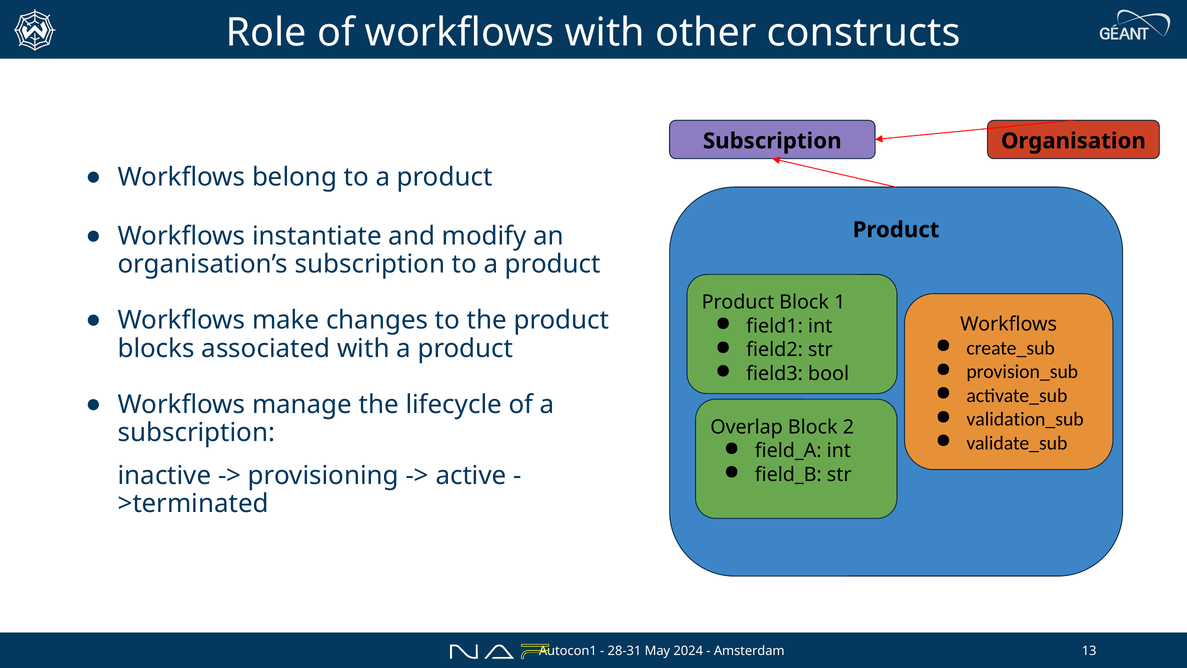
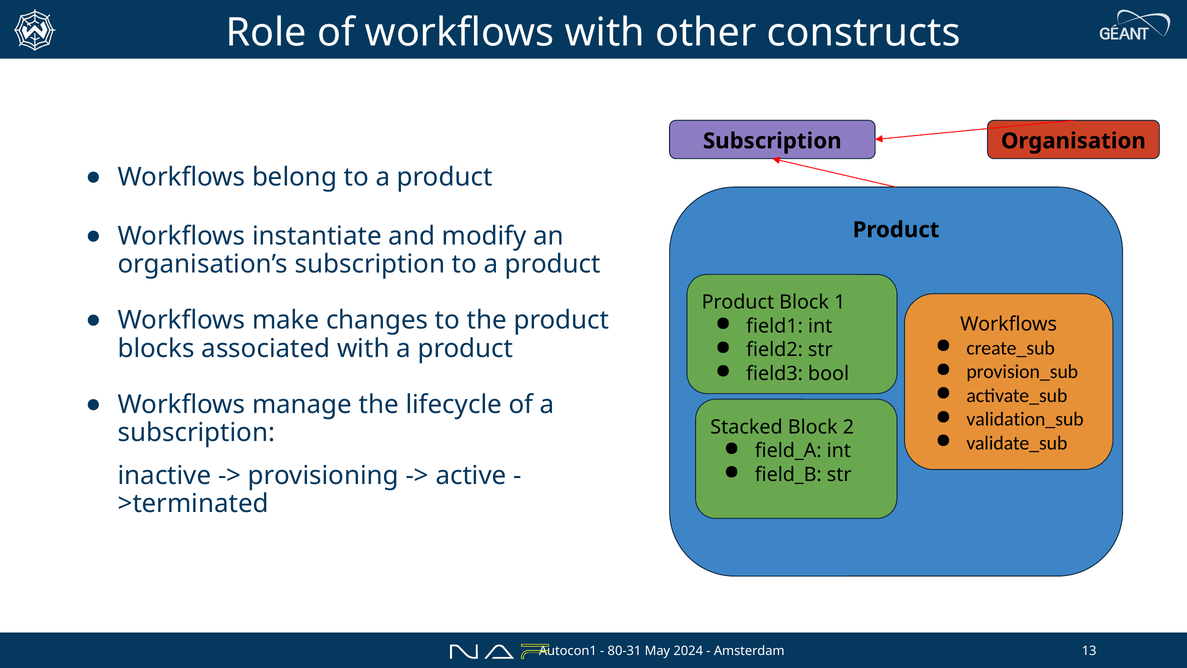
Overlap: Overlap -> Stacked
28-31: 28-31 -> 80-31
